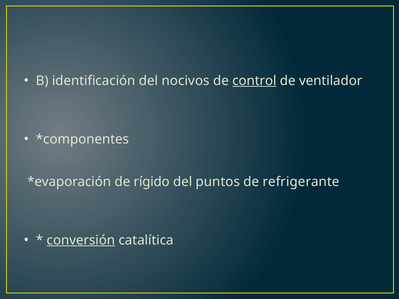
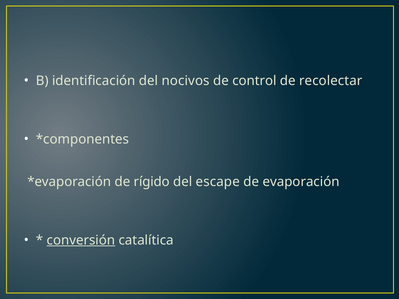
control underline: present -> none
ventilador: ventilador -> recolectar
puntos: puntos -> escape
refrigerante: refrigerante -> evaporación
